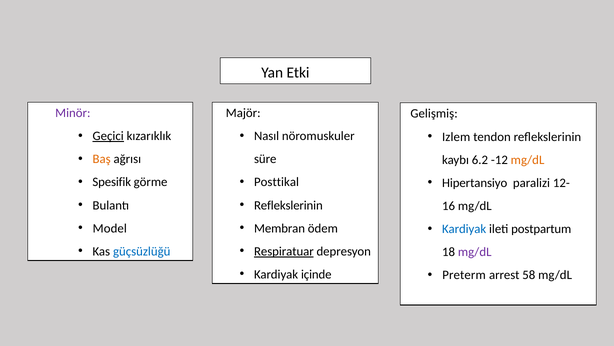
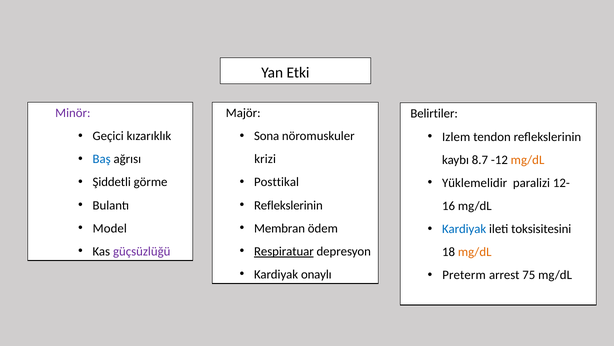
Gelişmiş: Gelişmiş -> Belirtiler
Geçici underline: present -> none
Nasıl: Nasıl -> Sona
Baş colour: orange -> blue
süre: süre -> krizi
6.2: 6.2 -> 8.7
Spesifik: Spesifik -> Şiddetli
Hipertansiyo: Hipertansiyo -> Yüklemelidir
postpartum: postpartum -> toksisitesini
güçsüzlüğü colour: blue -> purple
mg/dL at (475, 252) colour: purple -> orange
içinde: içinde -> onaylı
58: 58 -> 75
